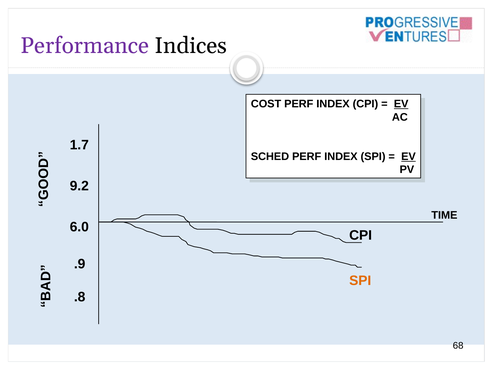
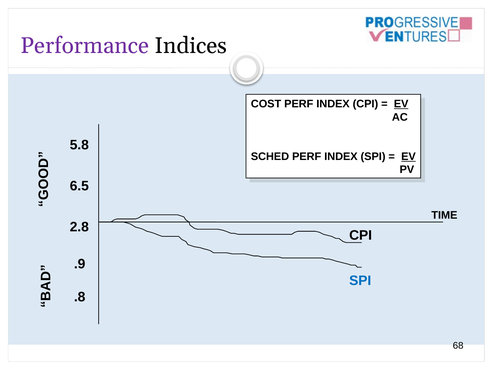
1.7: 1.7 -> 5.8
9.2: 9.2 -> 6.5
6.0: 6.0 -> 2.8
SPI at (360, 280) colour: orange -> blue
